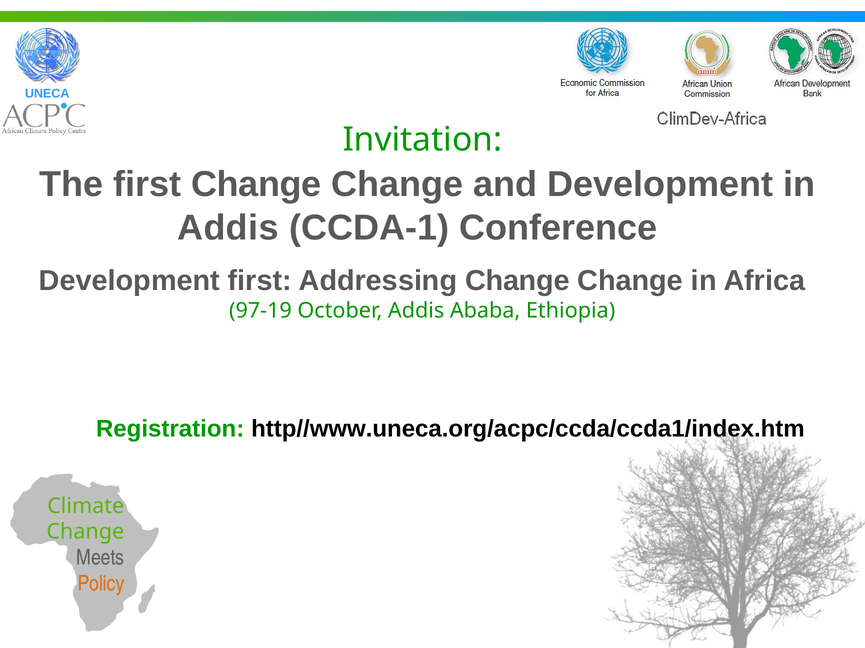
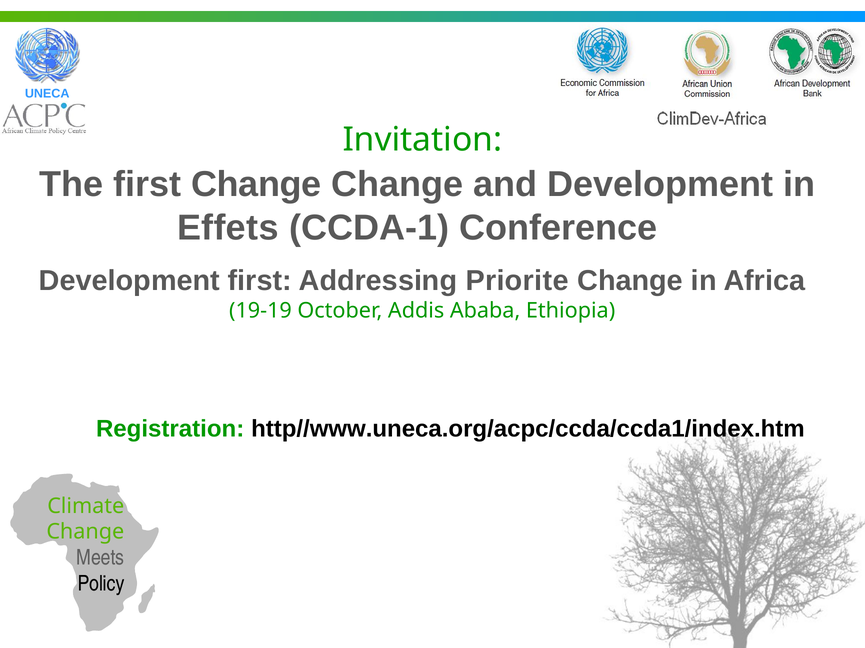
Addis at (228, 228): Addis -> Effets
Addressing Change: Change -> Priorite
97-19: 97-19 -> 19-19
Policy colour: orange -> black
